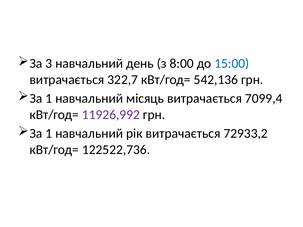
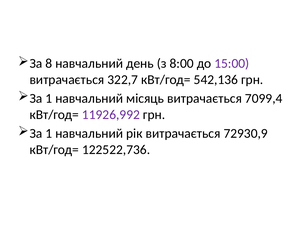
3: 3 -> 8
15:00 colour: blue -> purple
72933,2: 72933,2 -> 72930,9
